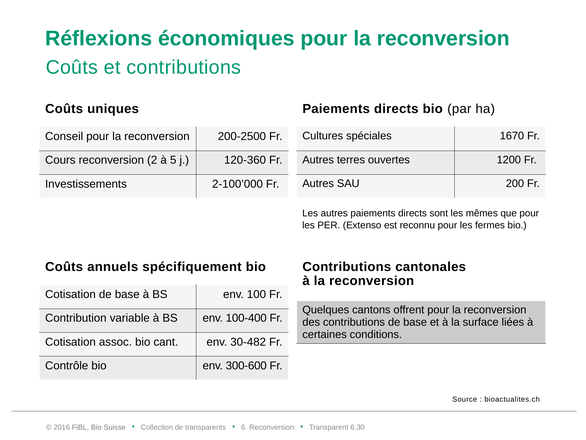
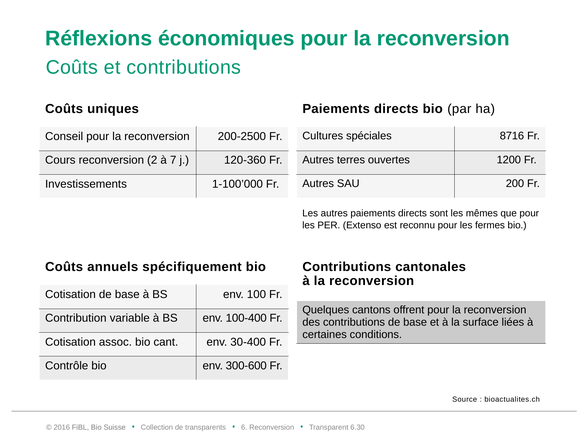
1670: 1670 -> 8716
5: 5 -> 7
2-100’000: 2-100’000 -> 1-100’000
30-482: 30-482 -> 30-400
